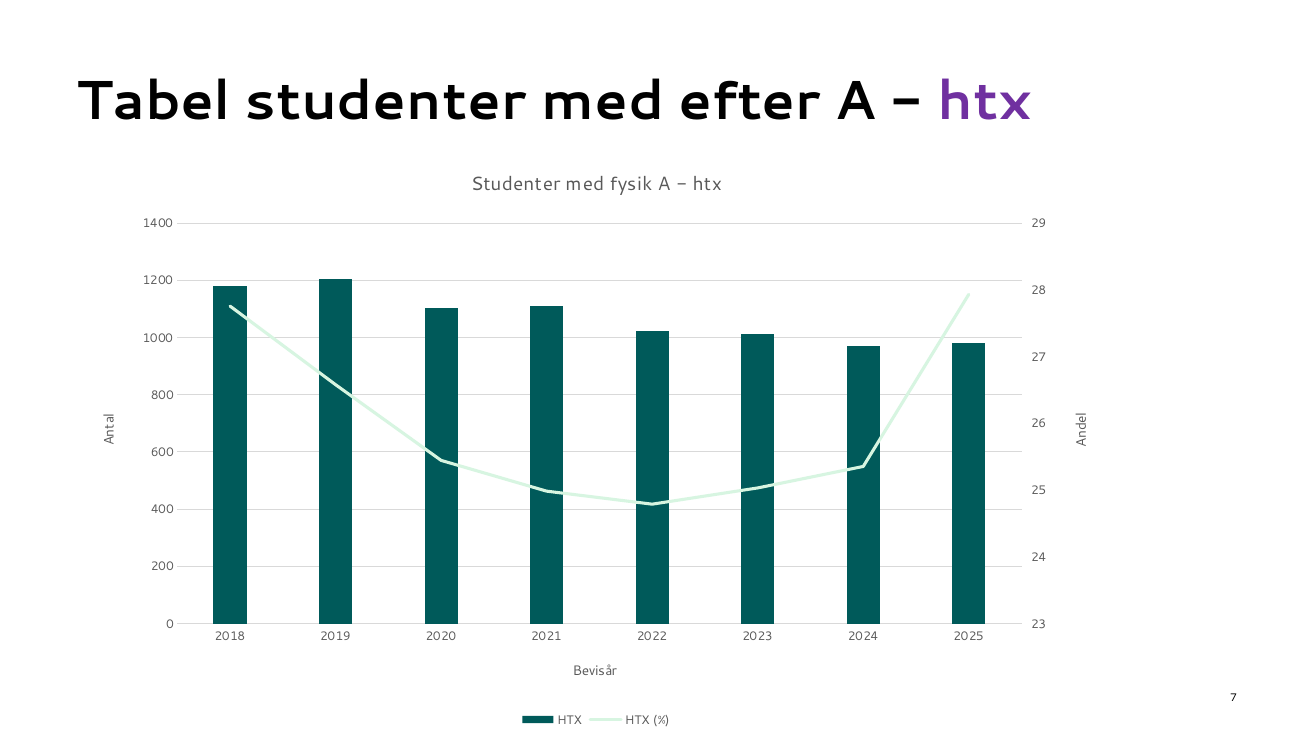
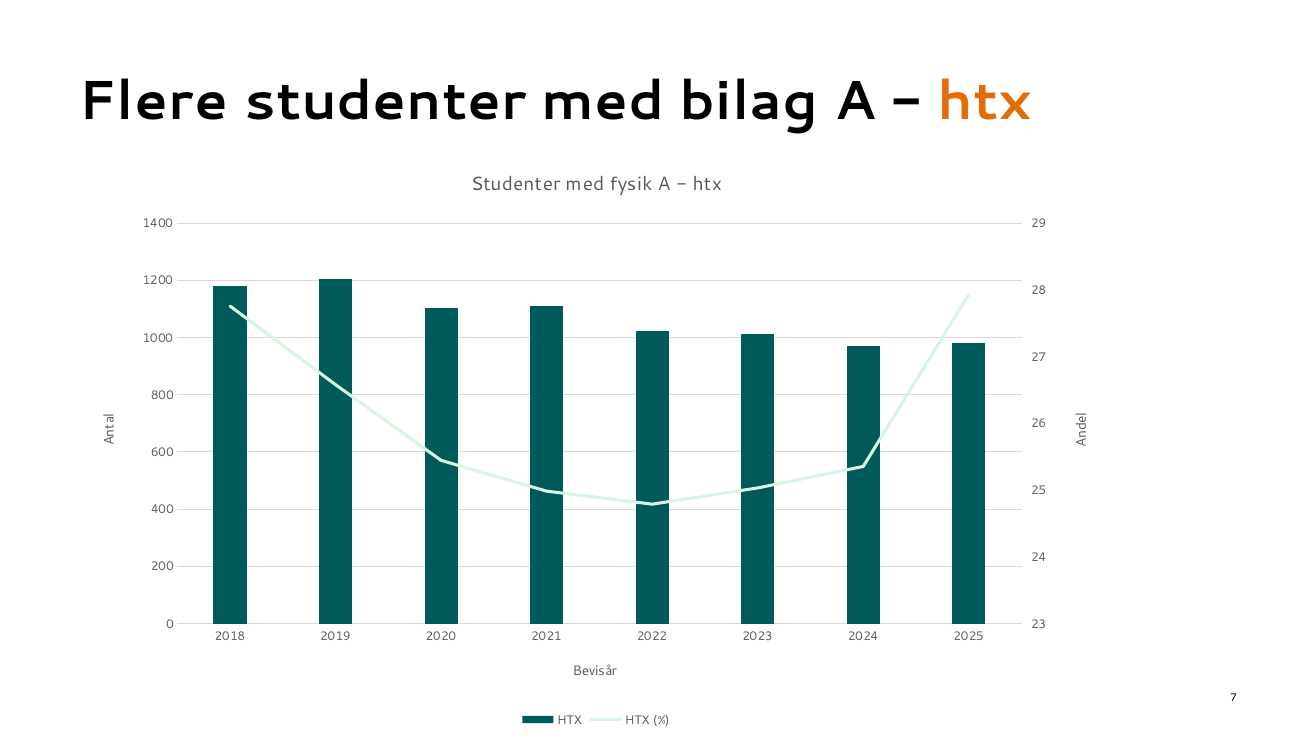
Tabel: Tabel -> Flere
efter: efter -> bilag
htx at (984, 101) colour: purple -> orange
